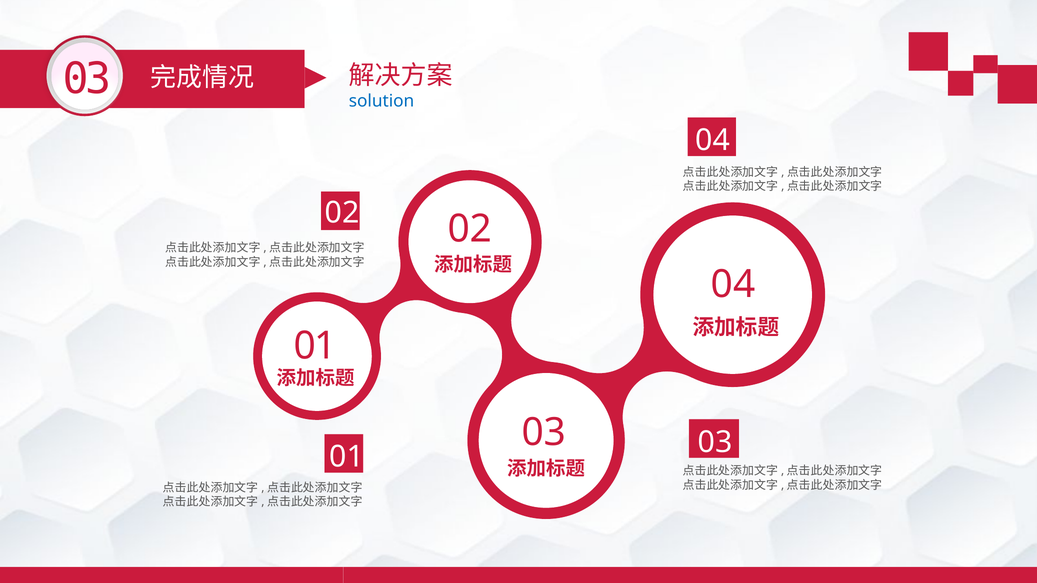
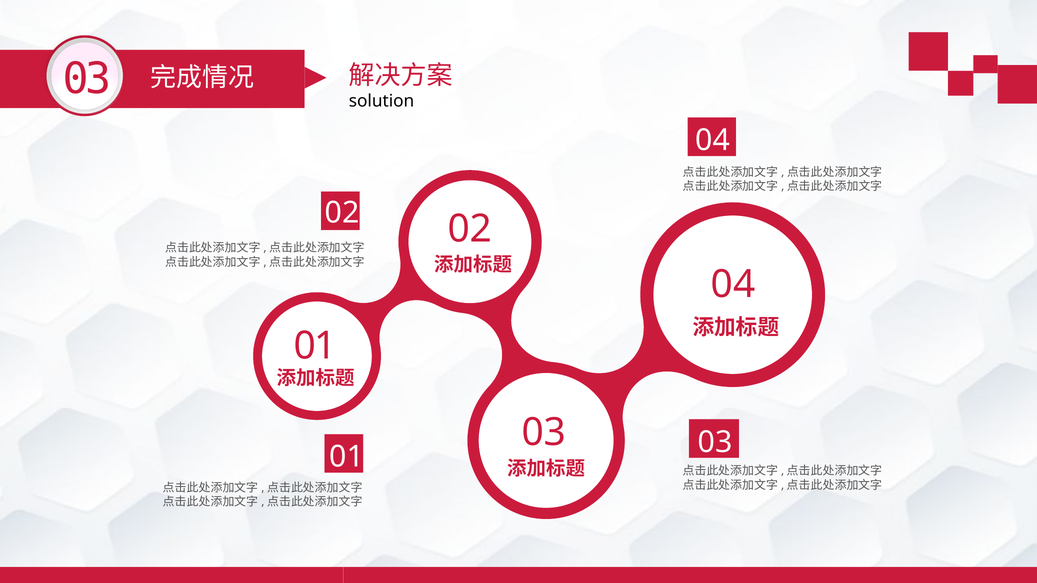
solution colour: blue -> black
